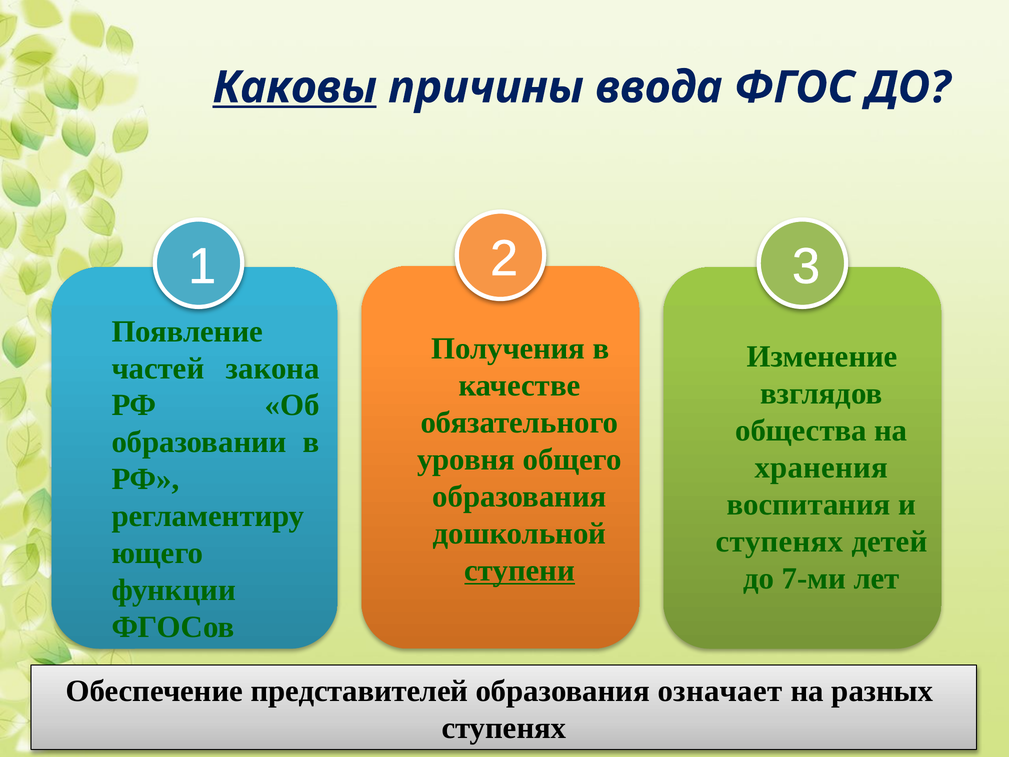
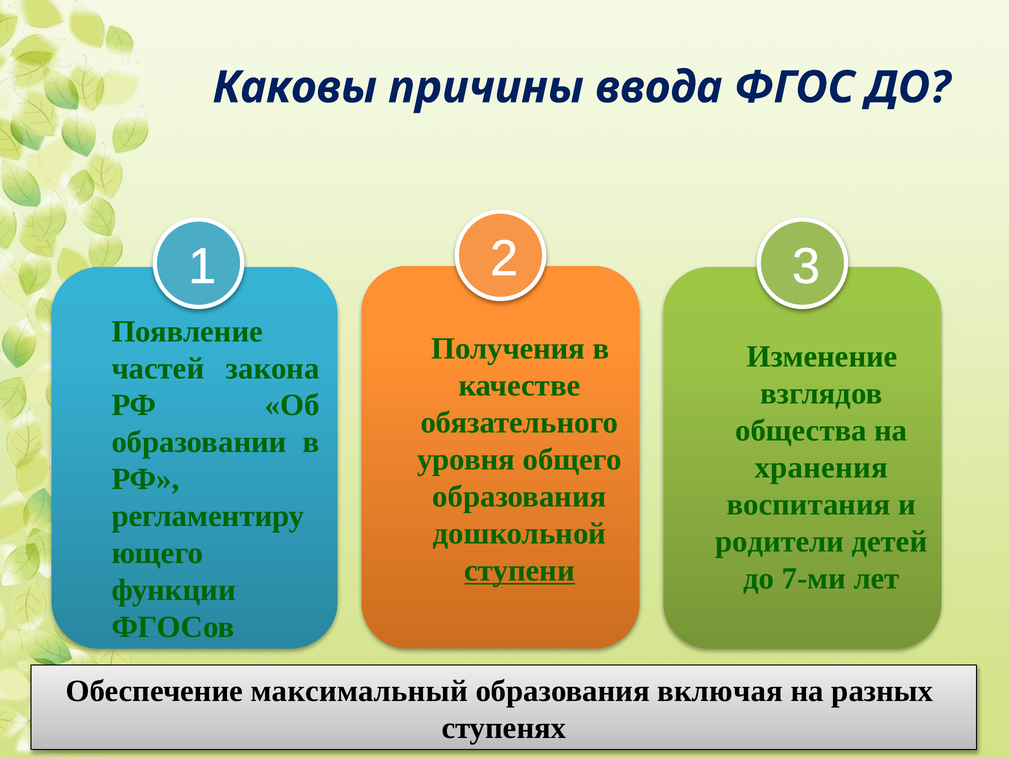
Каковы underline: present -> none
ступенях at (780, 541): ступенях -> родители
представителей: представителей -> максимальный
означает: означает -> включая
